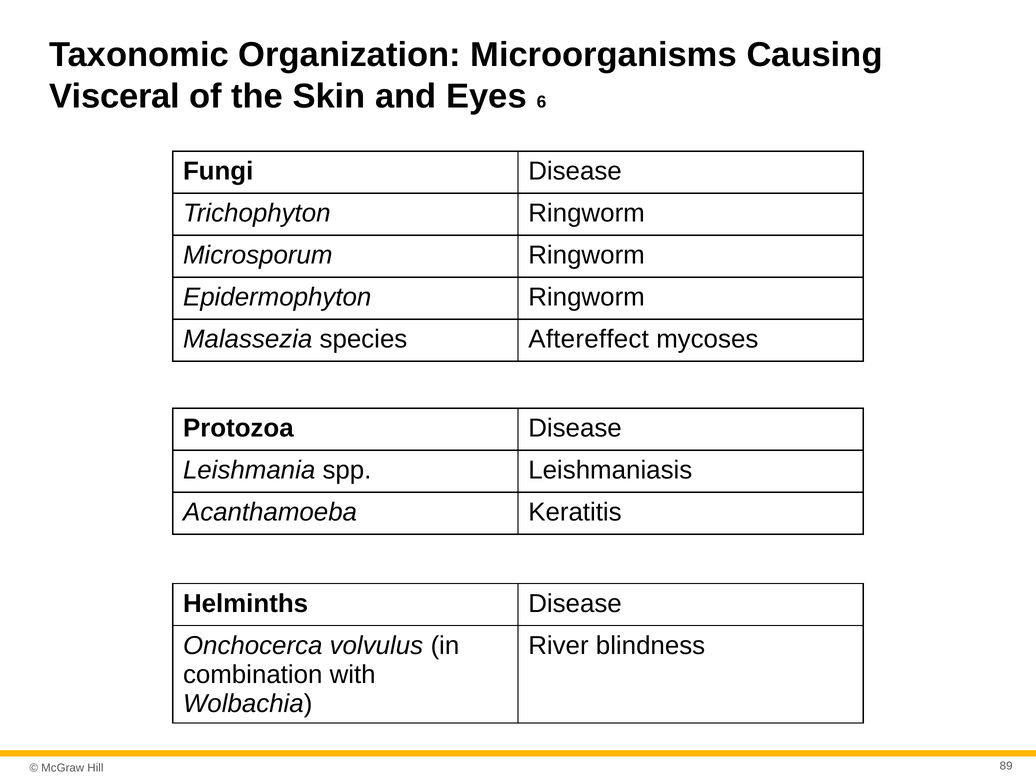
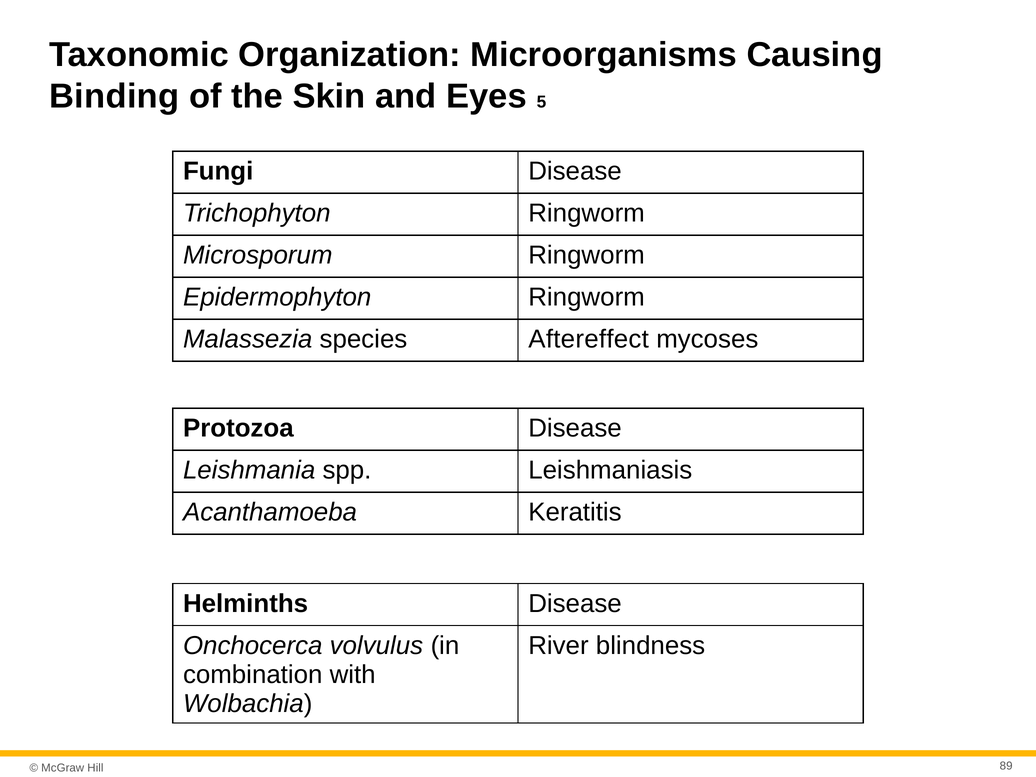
Visceral: Visceral -> Binding
6: 6 -> 5
